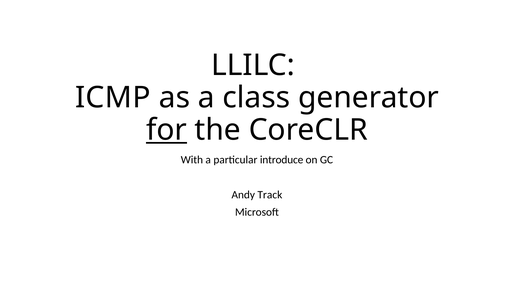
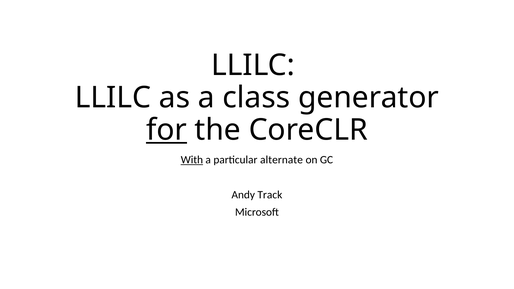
ICMP at (113, 98): ICMP -> LLILC
With underline: none -> present
introduce: introduce -> alternate
